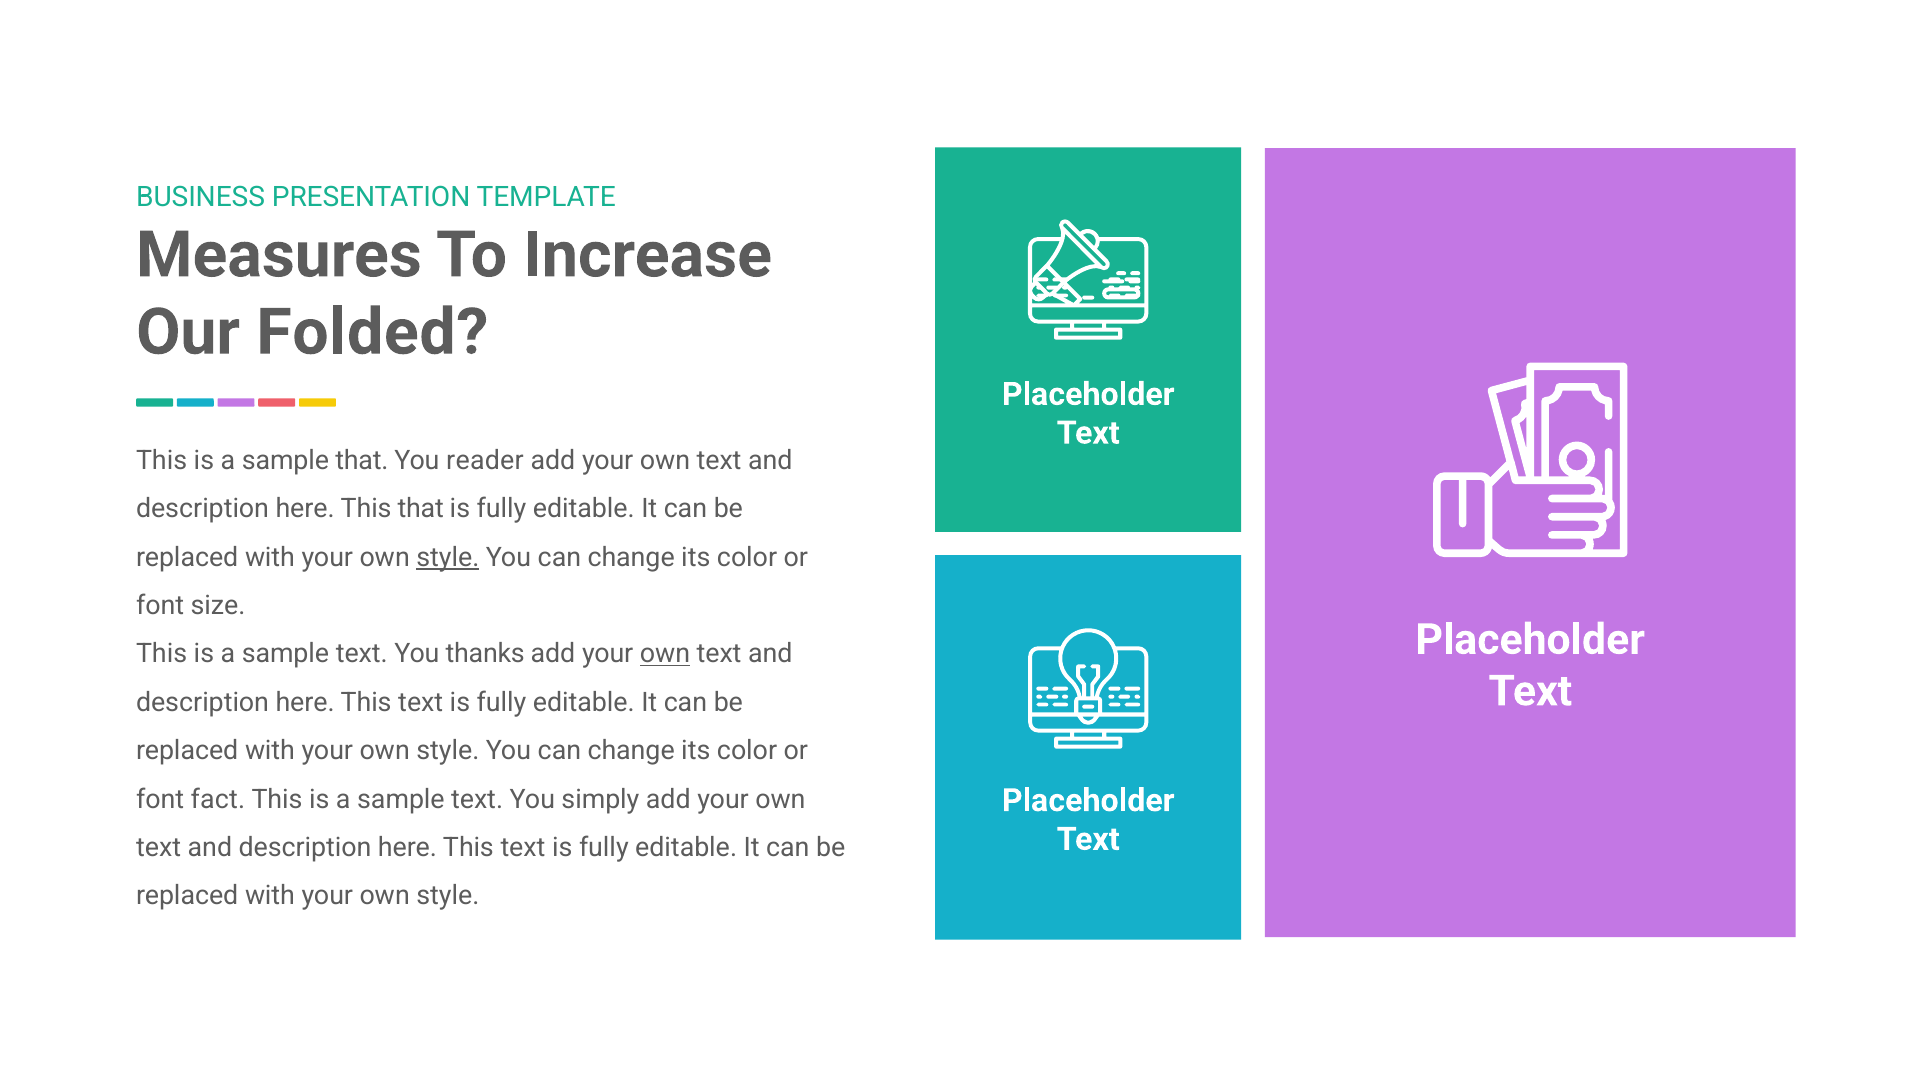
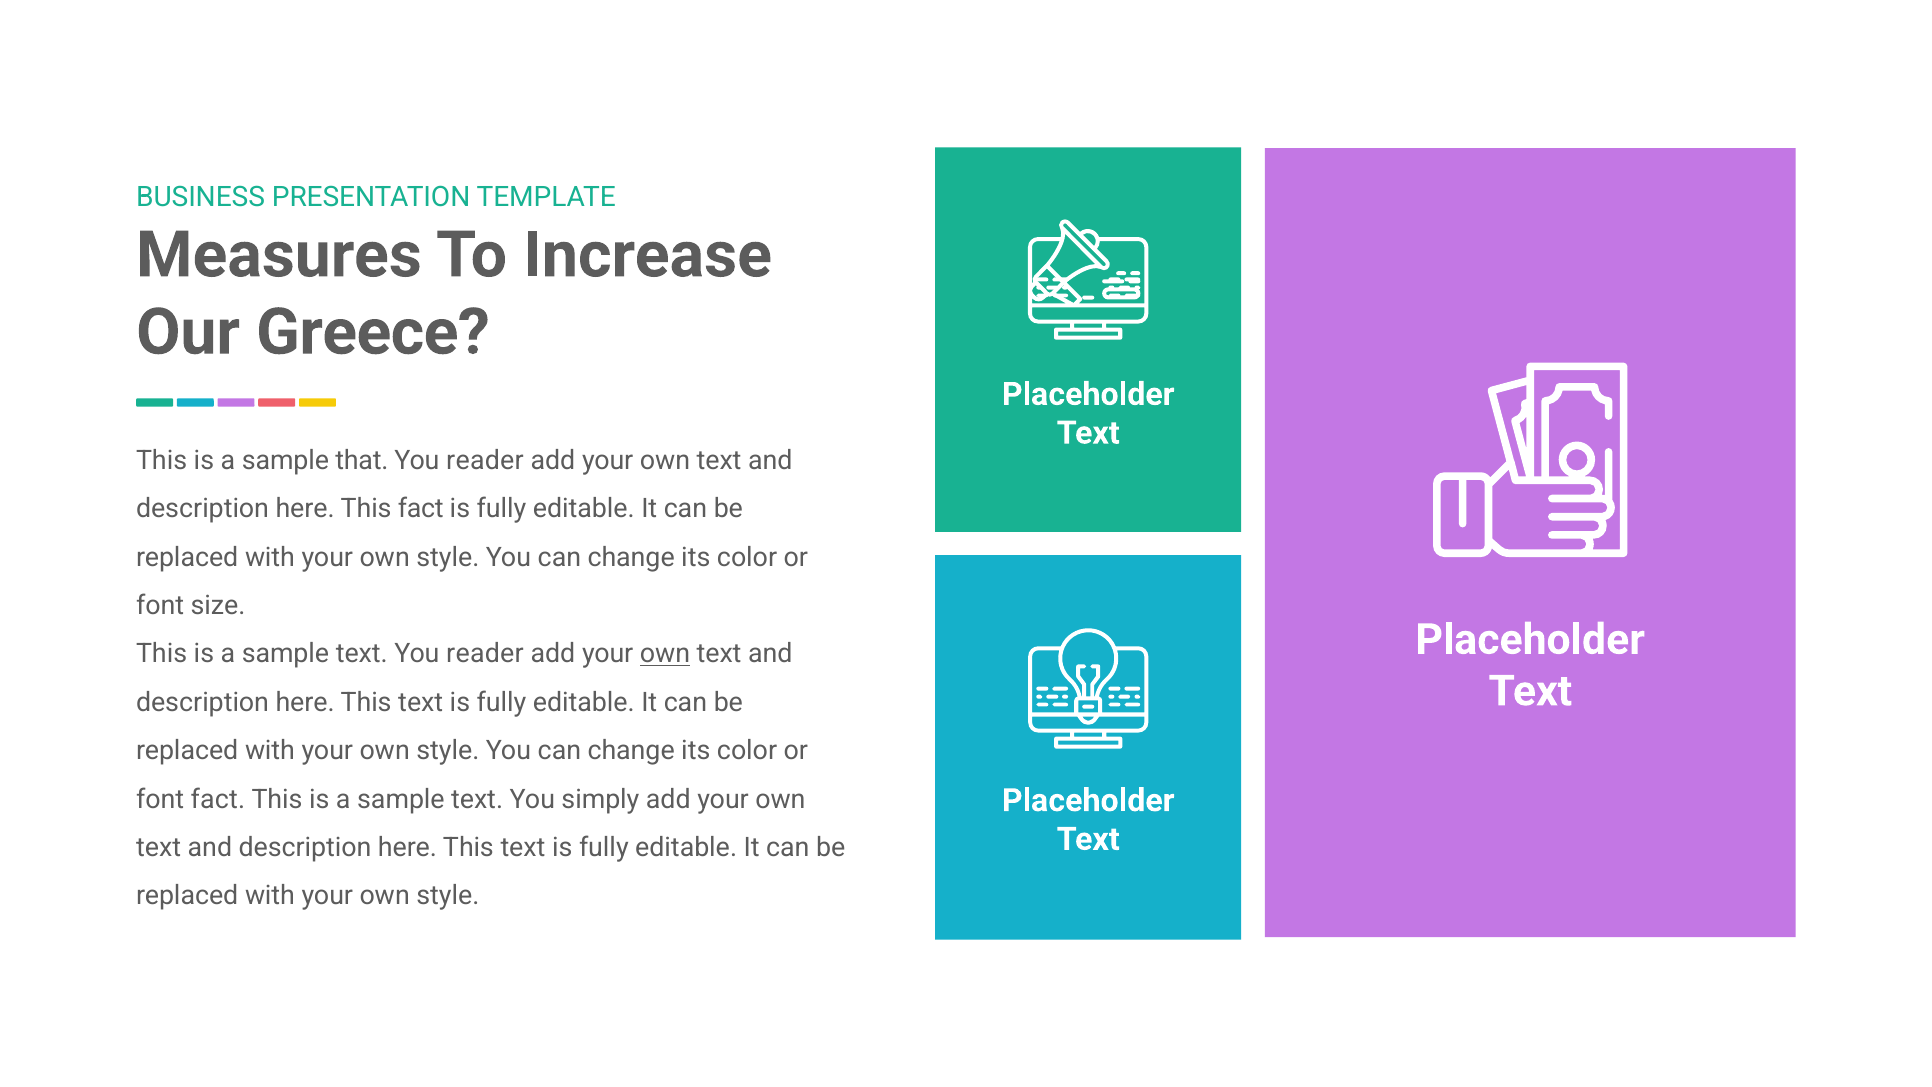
Folded: Folded -> Greece
This that: that -> fact
style at (448, 557) underline: present -> none
text You thanks: thanks -> reader
